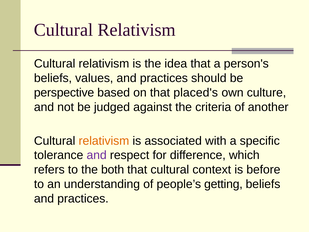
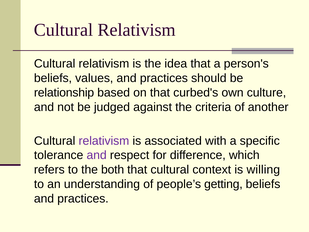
perspective: perspective -> relationship
placed's: placed's -> curbed's
relativism at (104, 141) colour: orange -> purple
before: before -> willing
